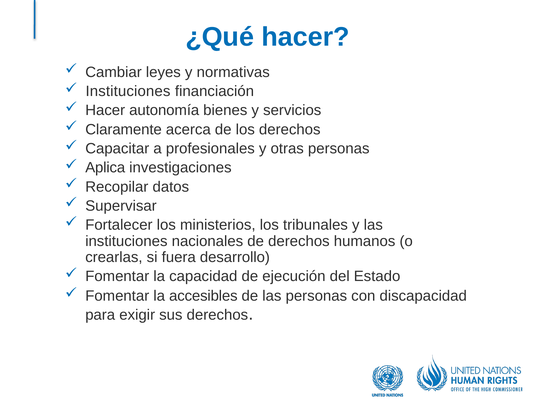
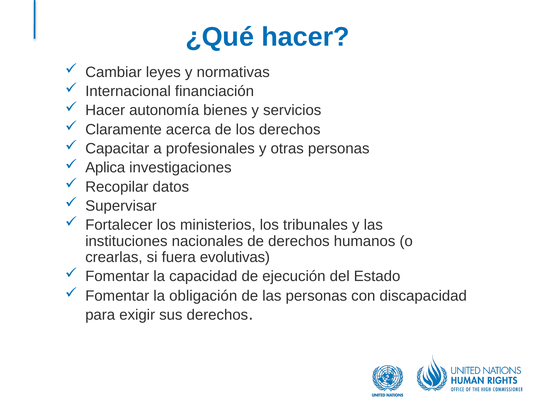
Instituciones at (128, 91): Instituciones -> Internacional
desarrollo: desarrollo -> evolutivas
accesibles: accesibles -> obligación
